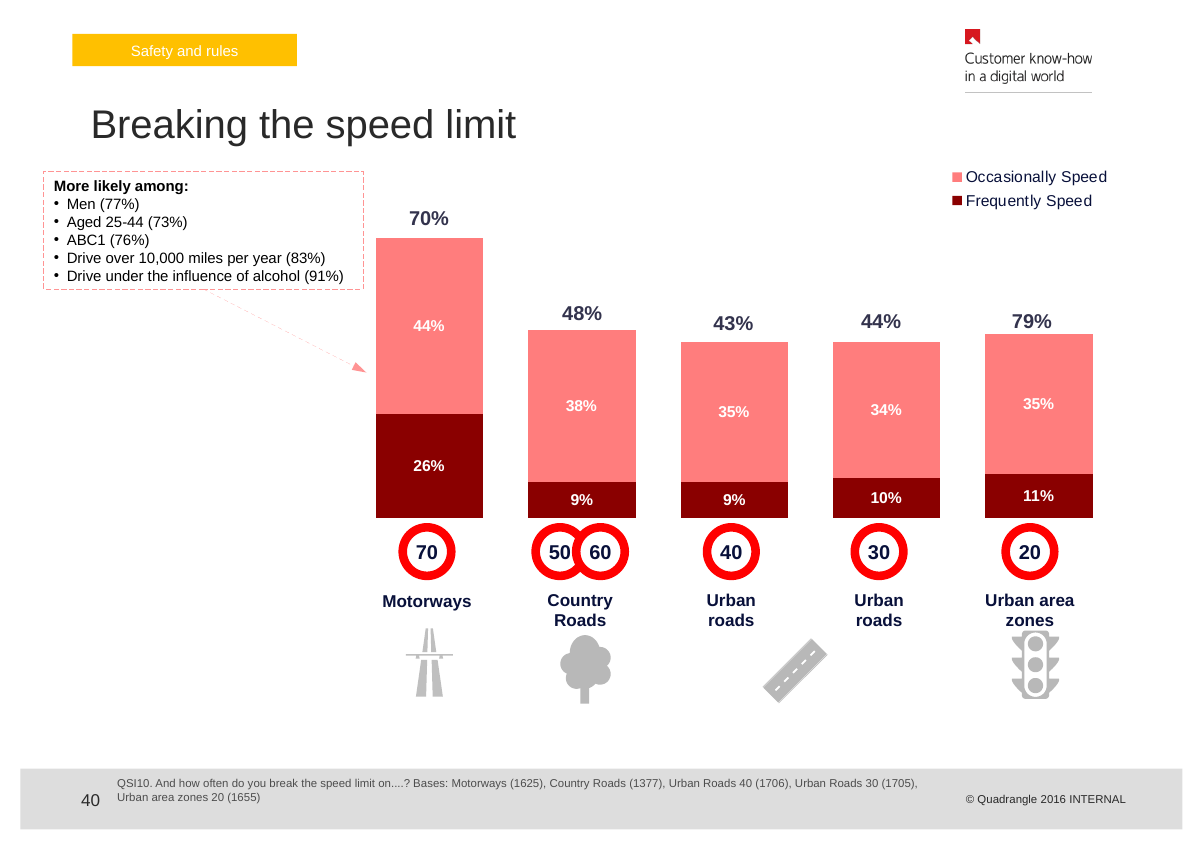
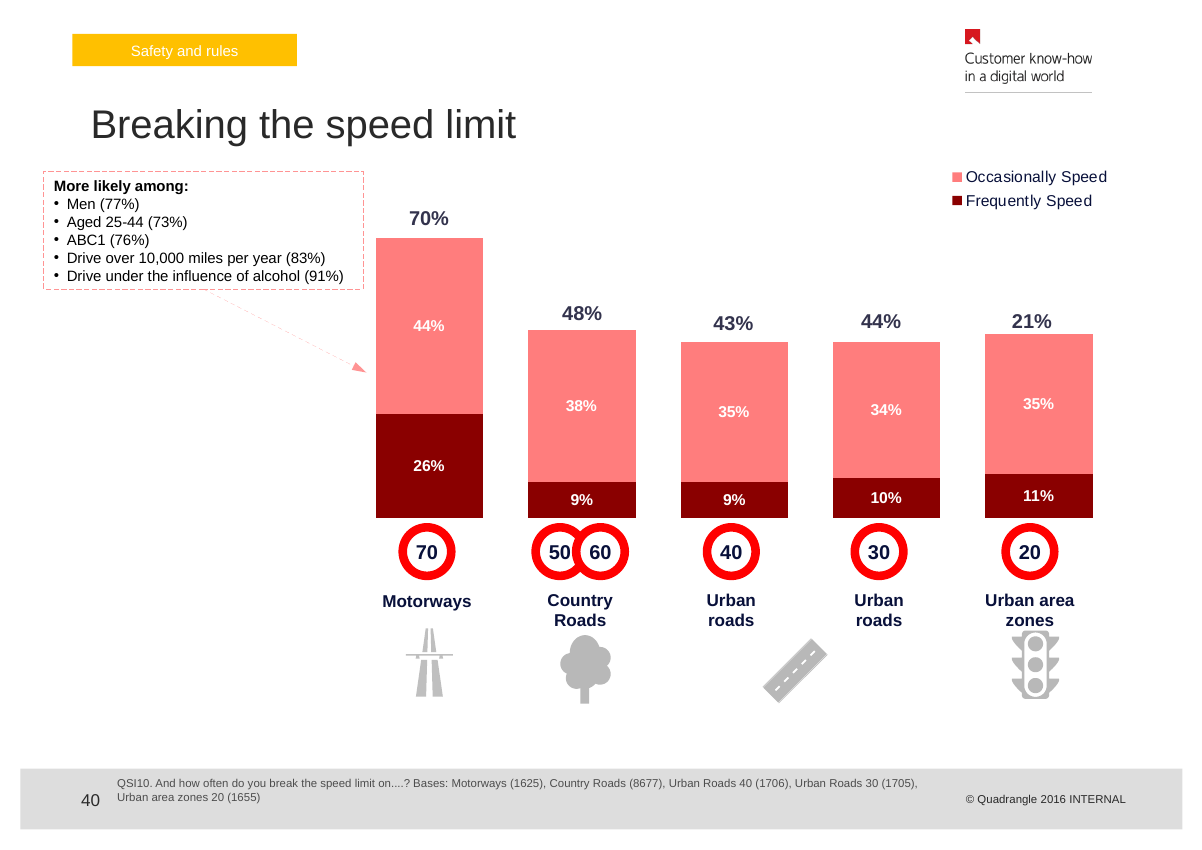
79%: 79% -> 21%
1377: 1377 -> 8677
